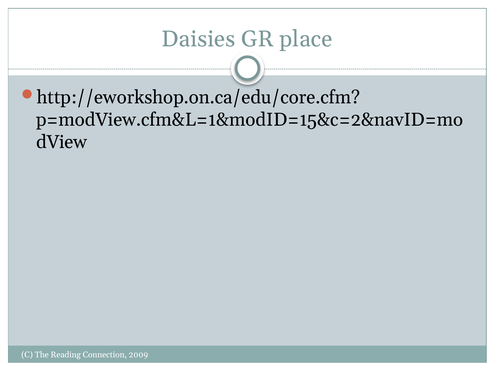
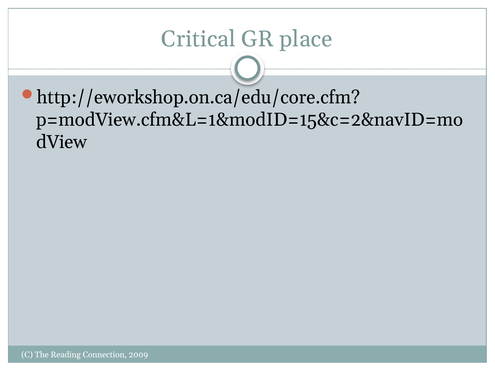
Daisies: Daisies -> Critical
